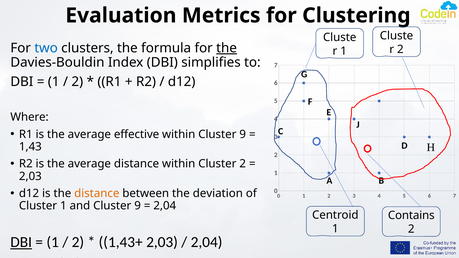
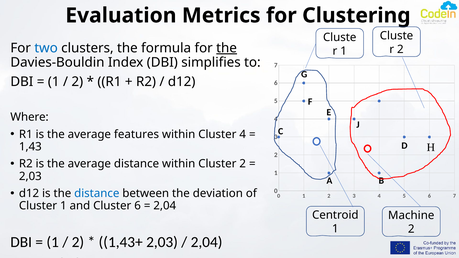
effective: effective -> features
within Cluster 9: 9 -> 4
distance at (97, 194) colour: orange -> blue
and Cluster 9: 9 -> 6
Contains: Contains -> Machine
DBI at (21, 242) underline: present -> none
